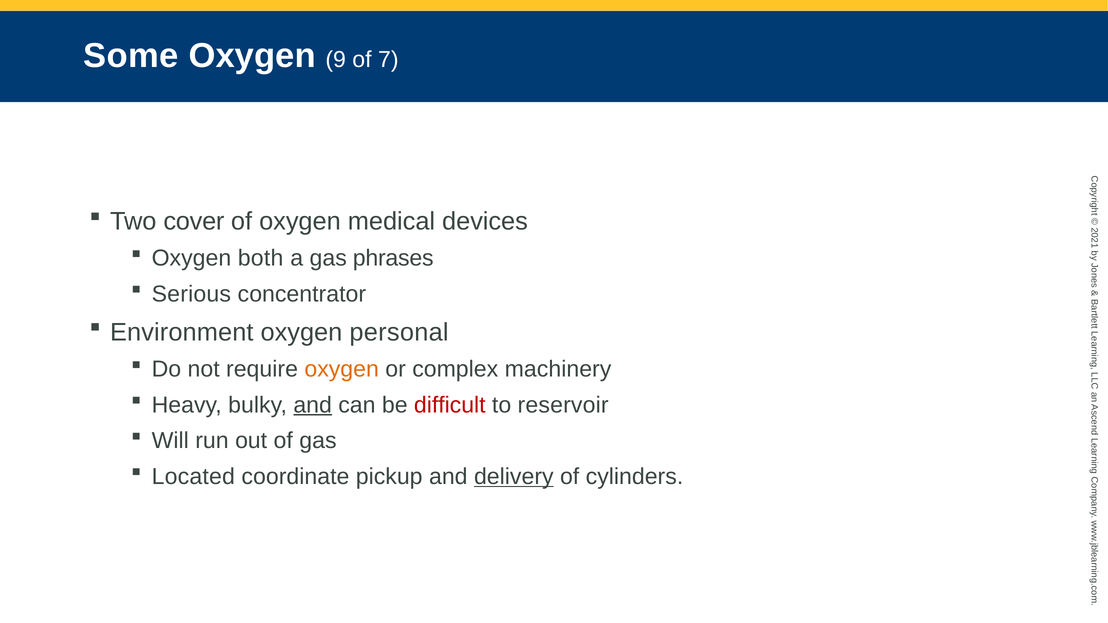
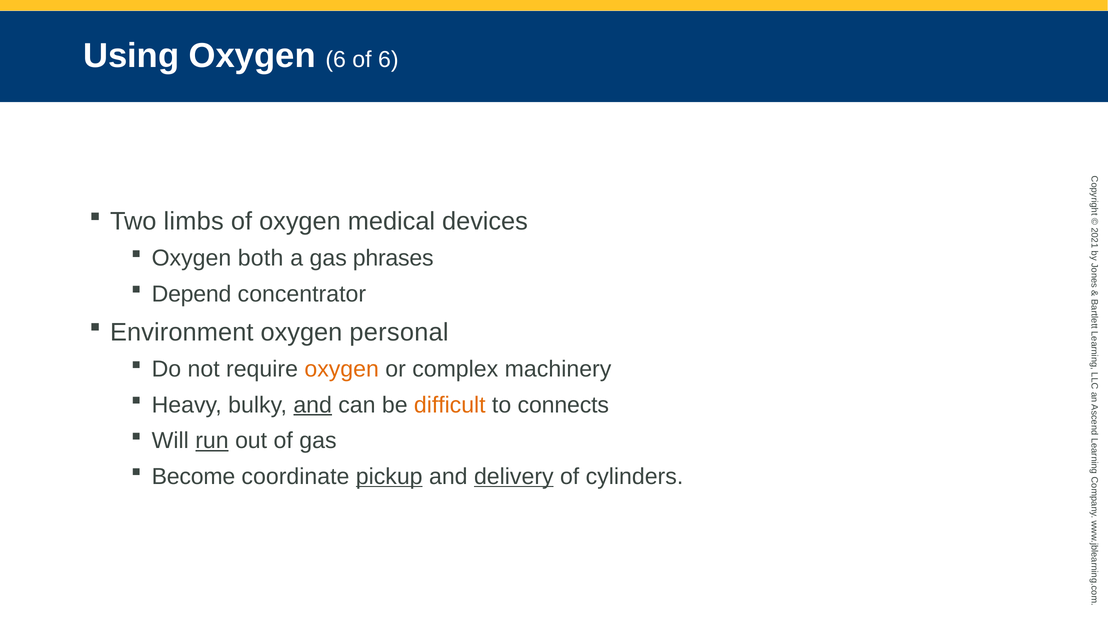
Some: Some -> Using
Oxygen 9: 9 -> 6
of 7: 7 -> 6
cover: cover -> limbs
Serious: Serious -> Depend
difficult colour: red -> orange
reservoir: reservoir -> connects
run underline: none -> present
Located: Located -> Become
pickup underline: none -> present
